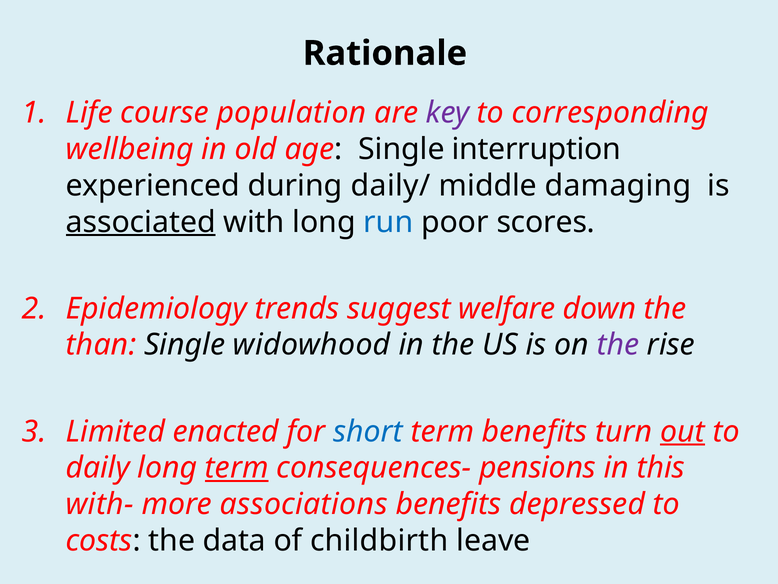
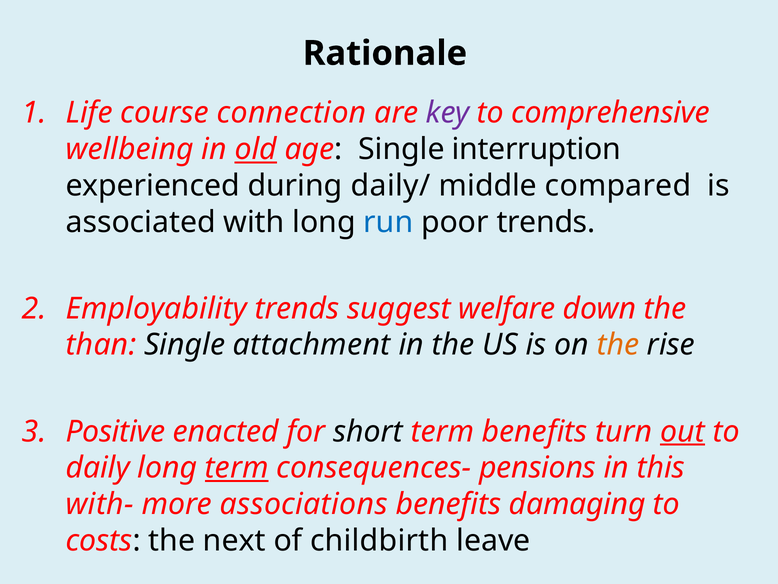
population: population -> connection
corresponding: corresponding -> comprehensive
old underline: none -> present
damaging: damaging -> compared
associated underline: present -> none
poor scores: scores -> trends
Epidemiology: Epidemiology -> Employability
widowhood: widowhood -> attachment
the at (618, 345) colour: purple -> orange
Limited: Limited -> Positive
short colour: blue -> black
depressed: depressed -> damaging
data: data -> next
